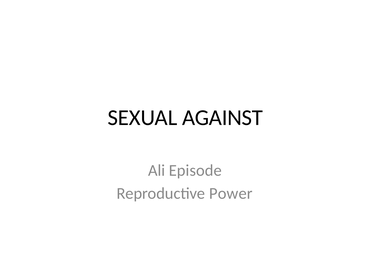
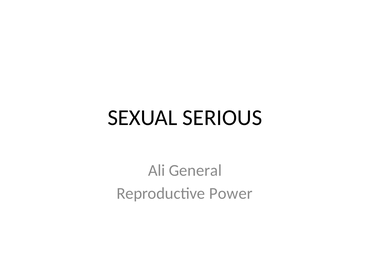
AGAINST: AGAINST -> SERIOUS
Episode: Episode -> General
